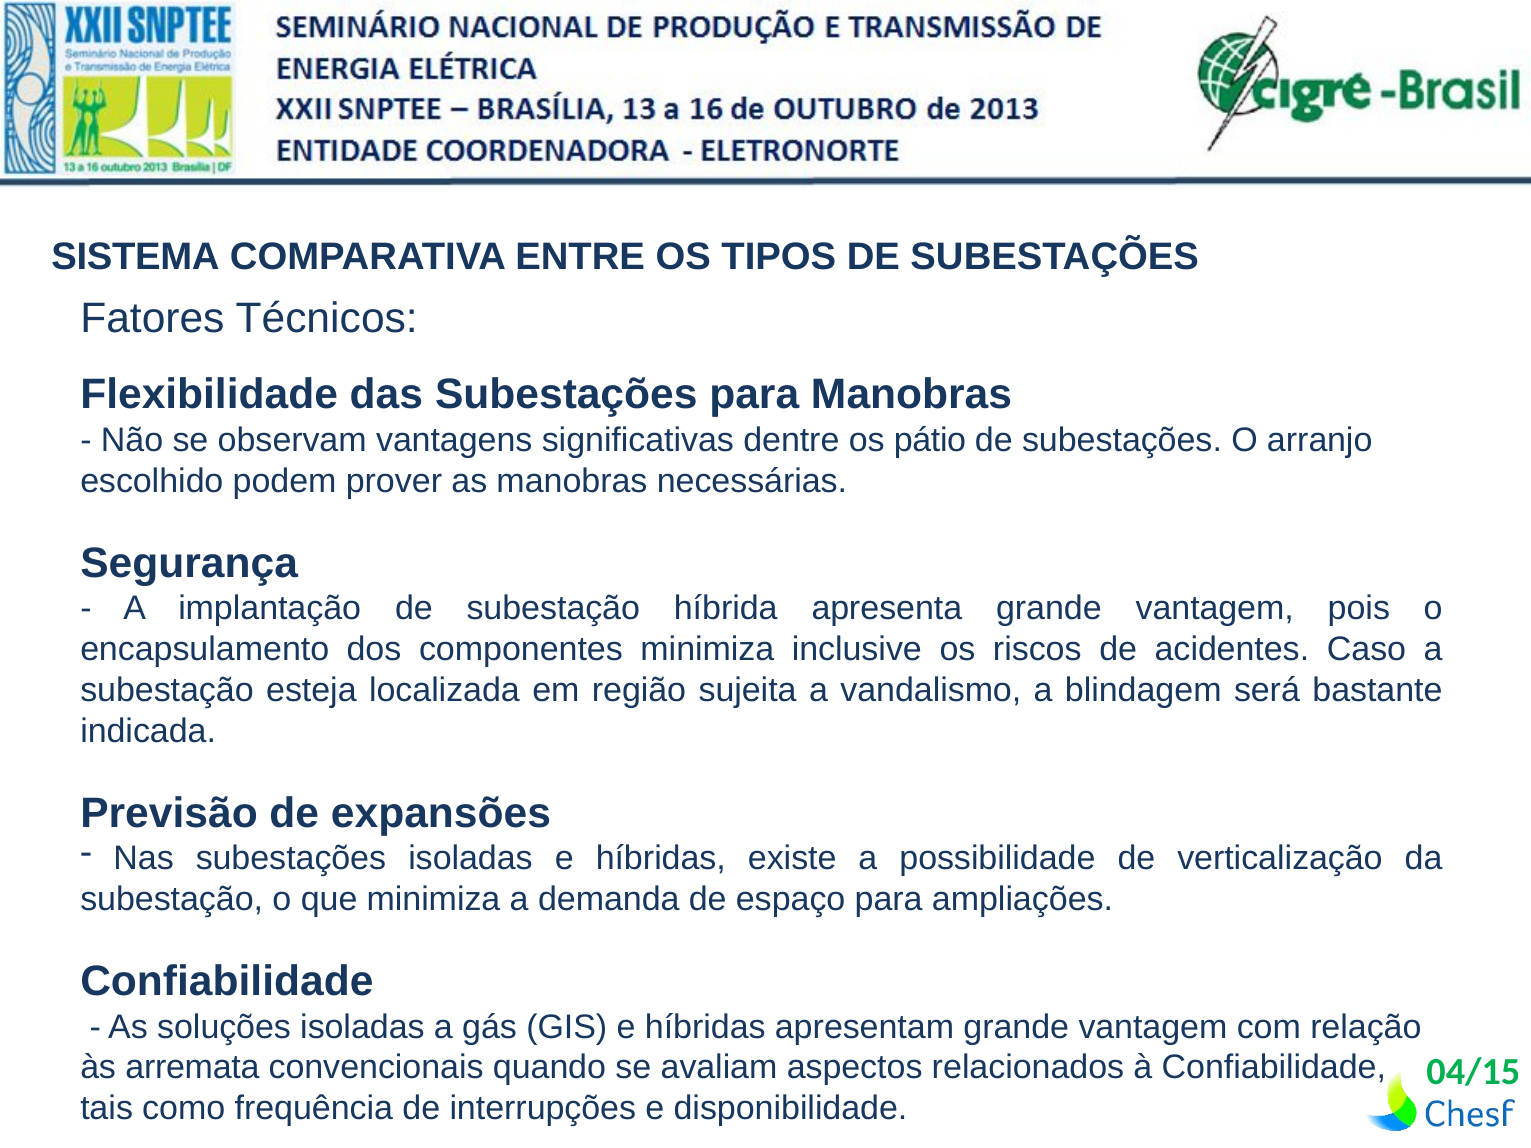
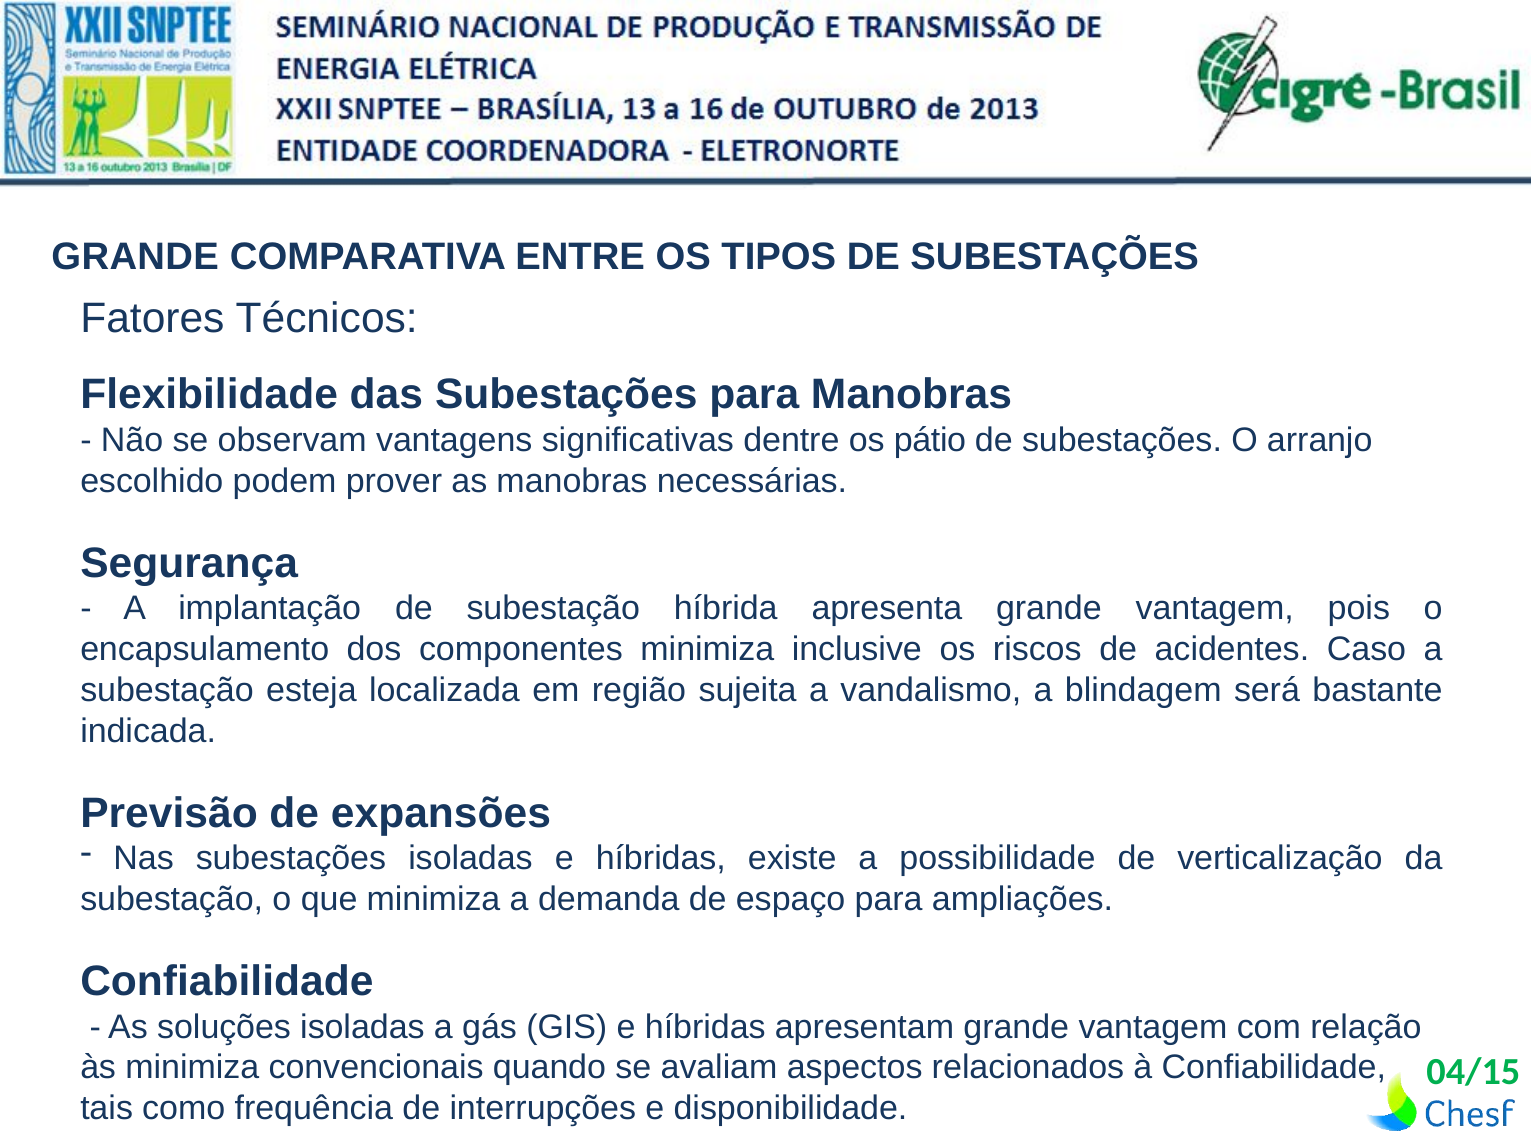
SISTEMA at (136, 257): SISTEMA -> GRANDE
às arremata: arremata -> minimiza
